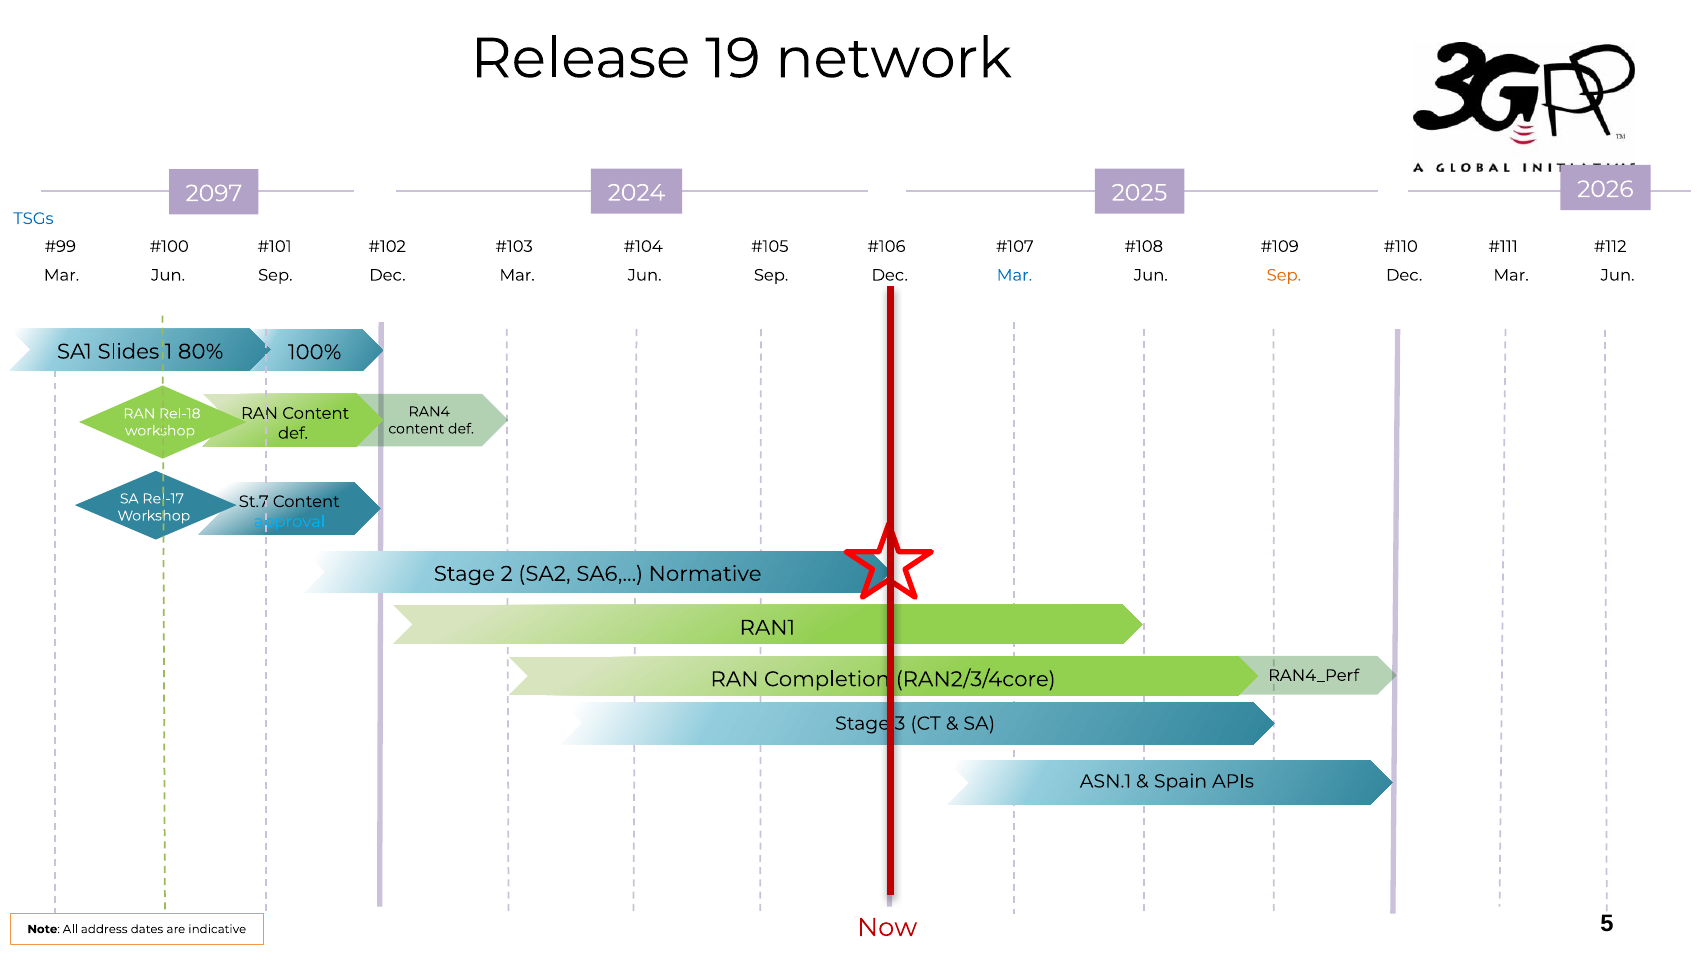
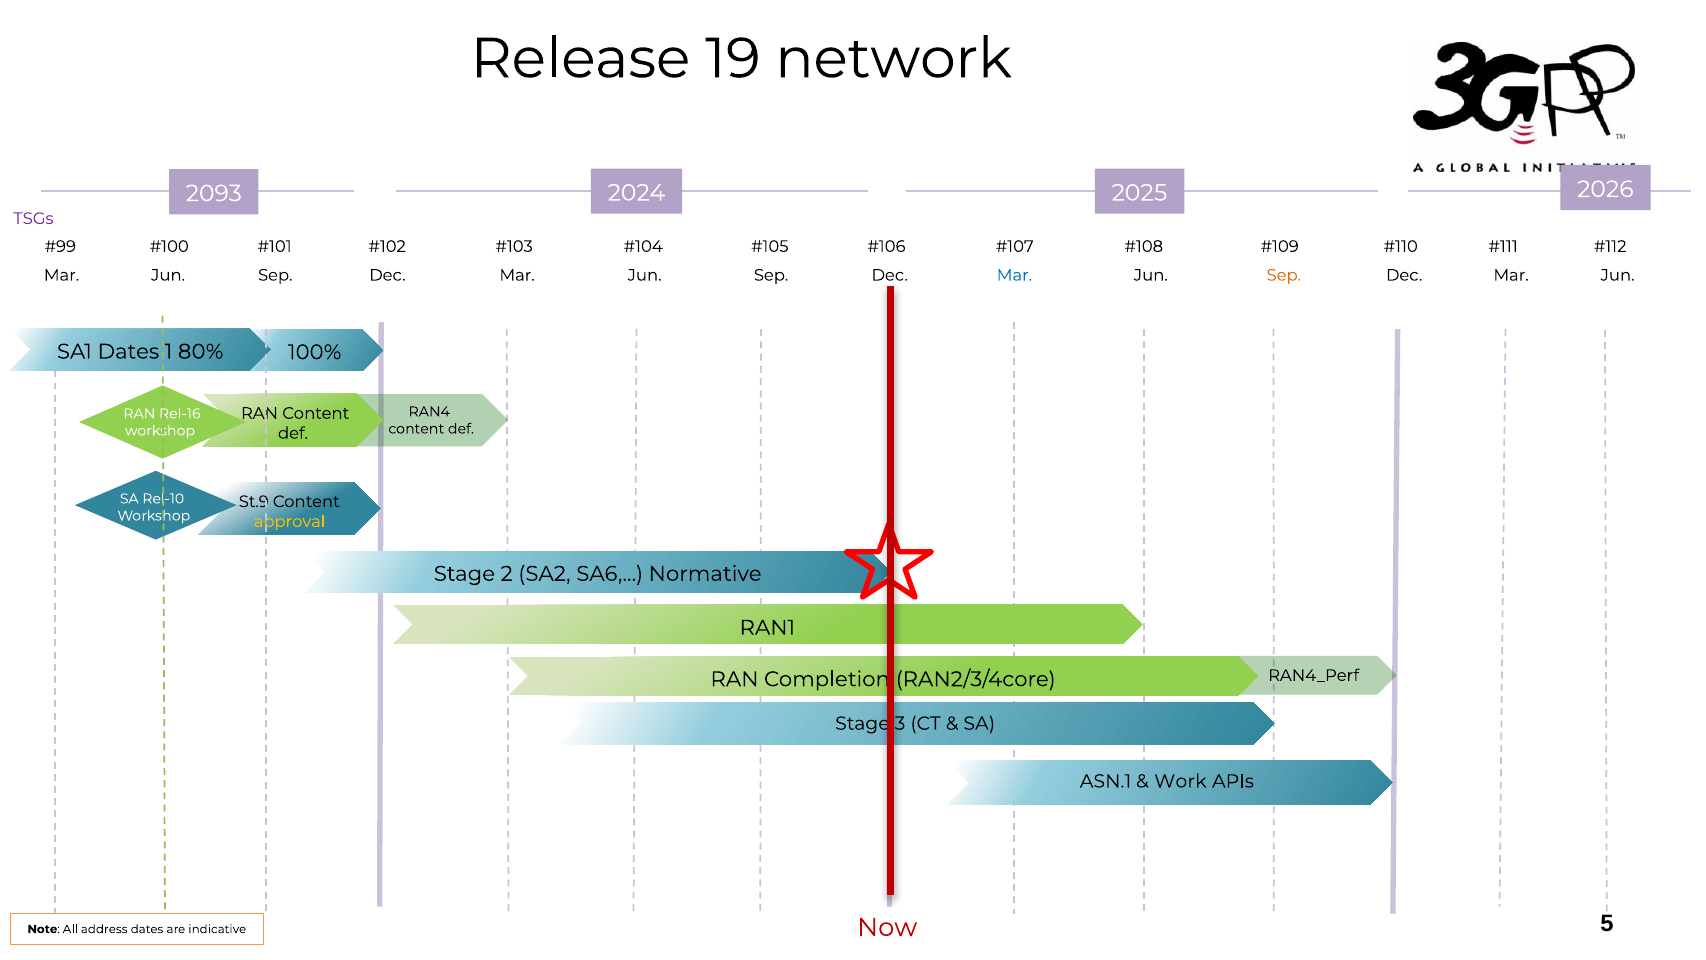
2097: 2097 -> 2093
TSGs colour: blue -> purple
SA1 Slides: Slides -> Dates
Rel-18: Rel-18 -> Rel-16
Rel-17: Rel-17 -> Rel-10
St.7: St.7 -> St.9
approval colour: light blue -> yellow
Spain: Spain -> Work
